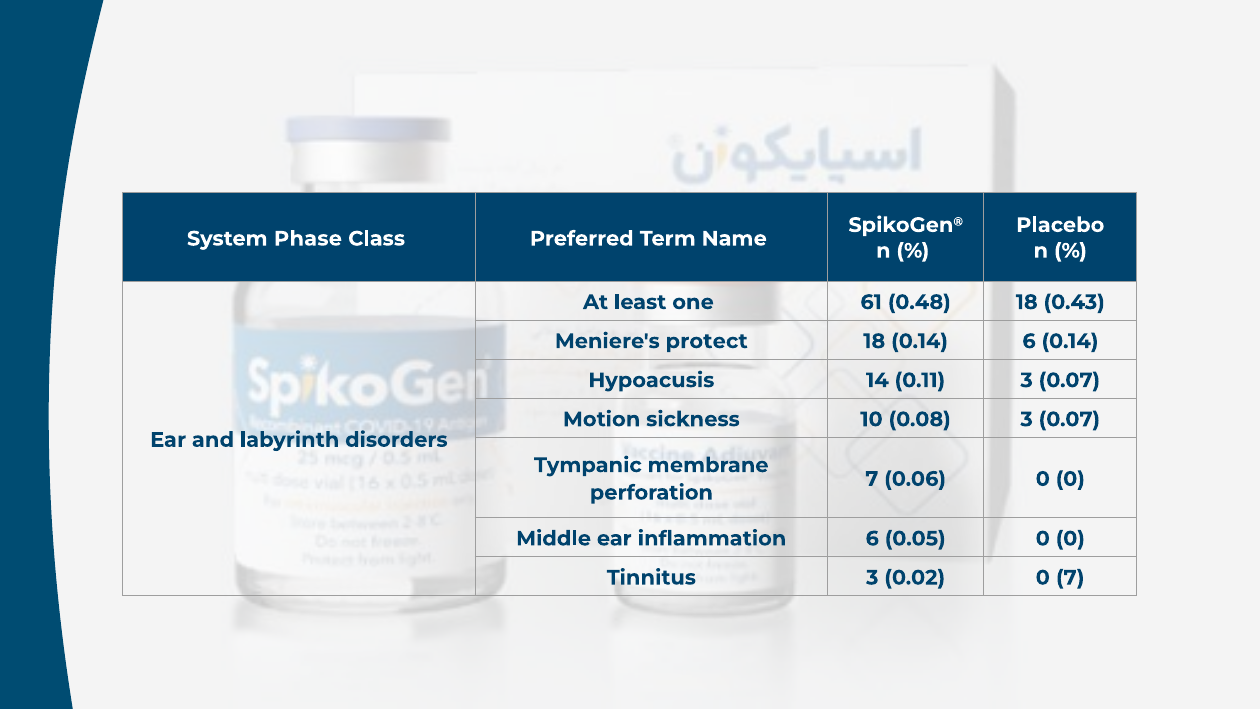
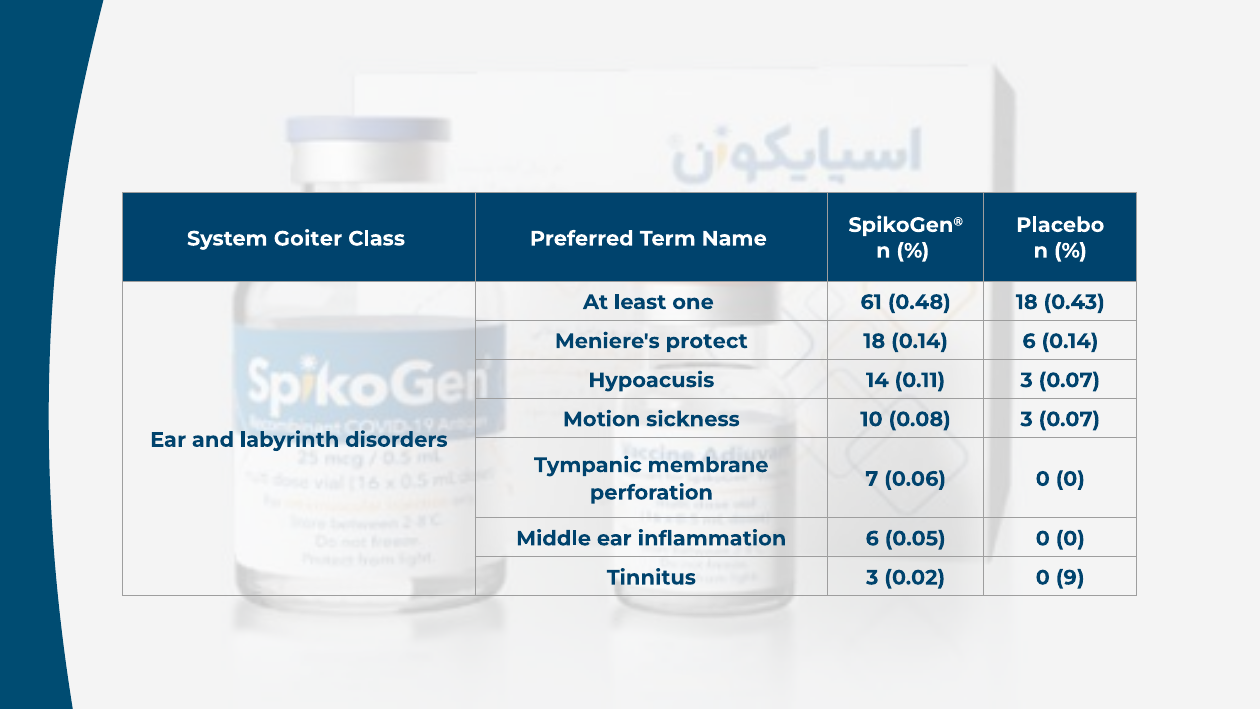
Phase: Phase -> Goiter
0 7: 7 -> 9
